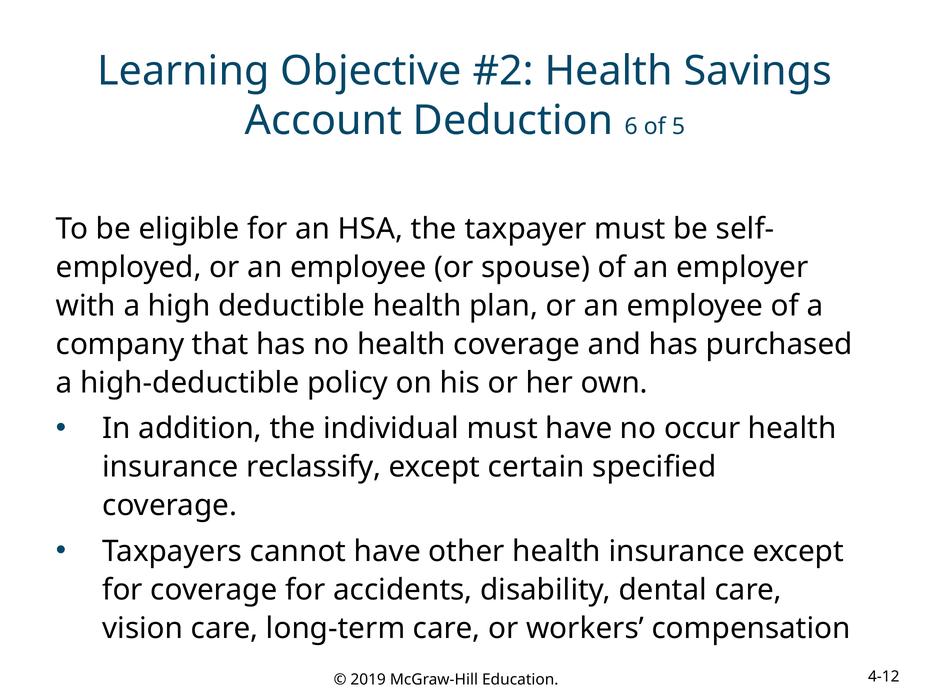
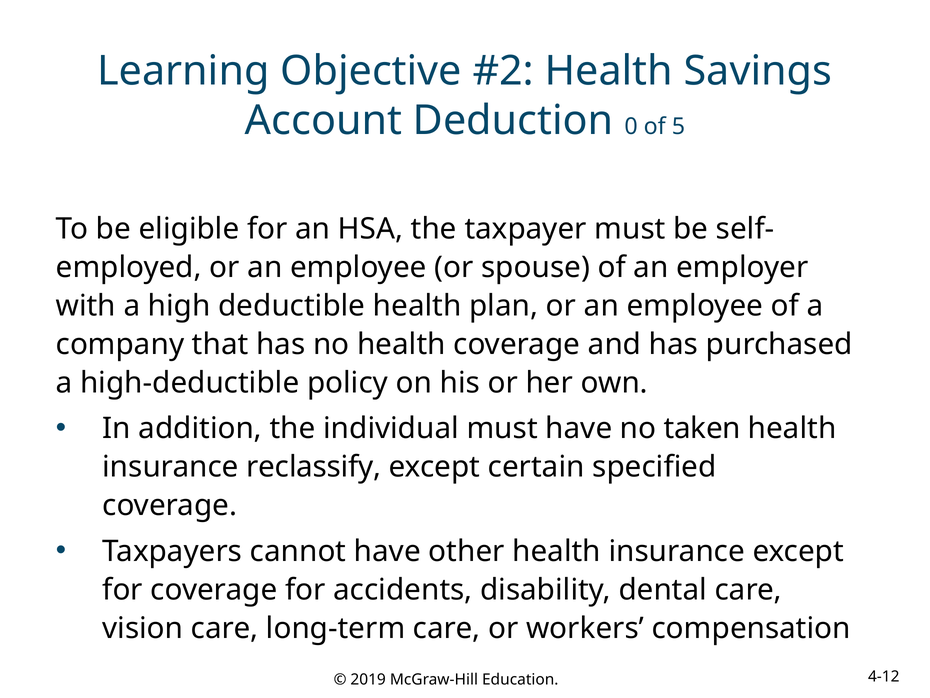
6: 6 -> 0
occur: occur -> taken
